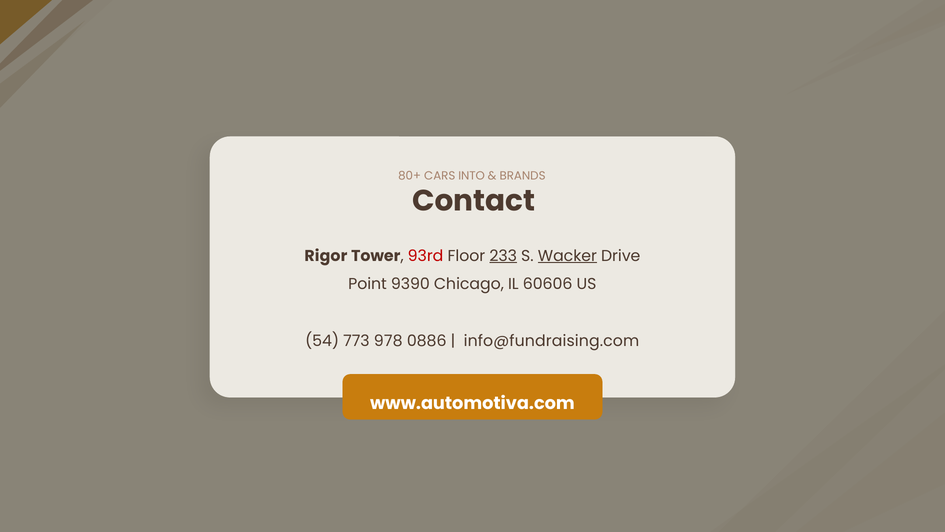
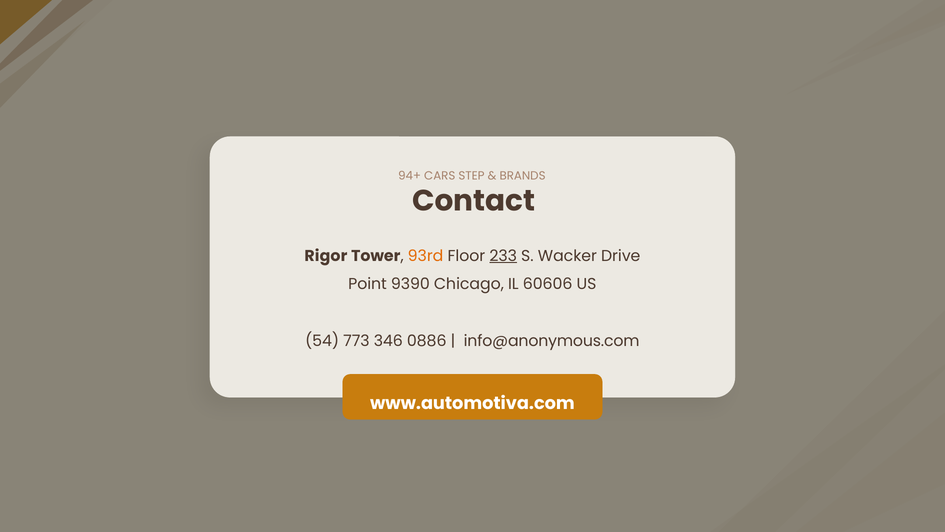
80+: 80+ -> 94+
INTO: INTO -> STEP
93rd colour: red -> orange
Wacker underline: present -> none
978: 978 -> 346
info@fundraising.com: info@fundraising.com -> info@anonymous.com
